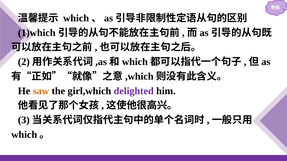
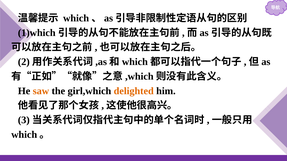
delighted colour: purple -> orange
